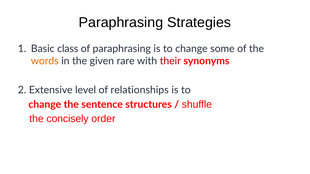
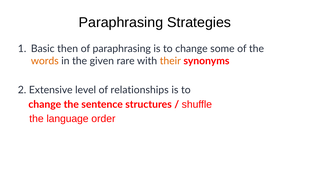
class: class -> then
their colour: red -> orange
concisely: concisely -> language
